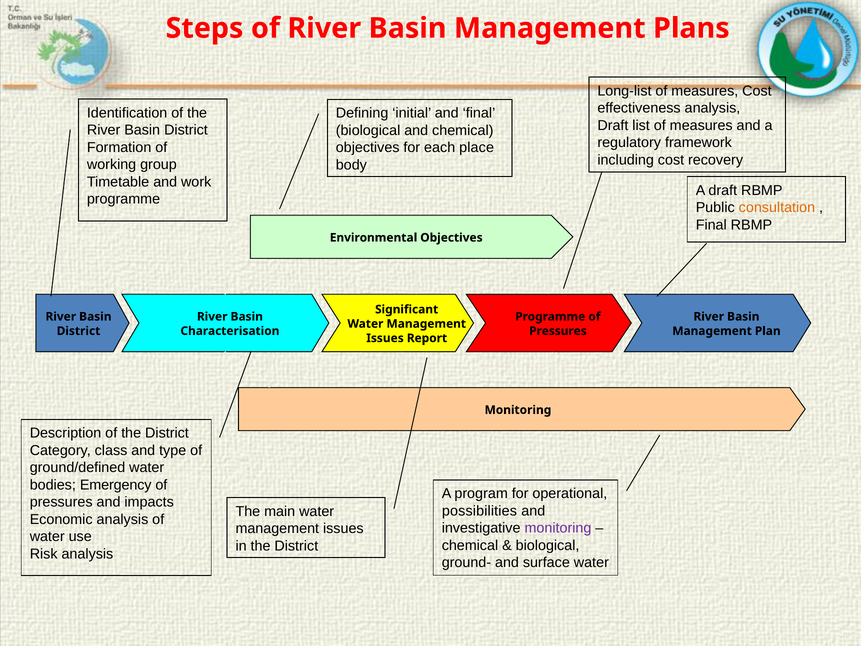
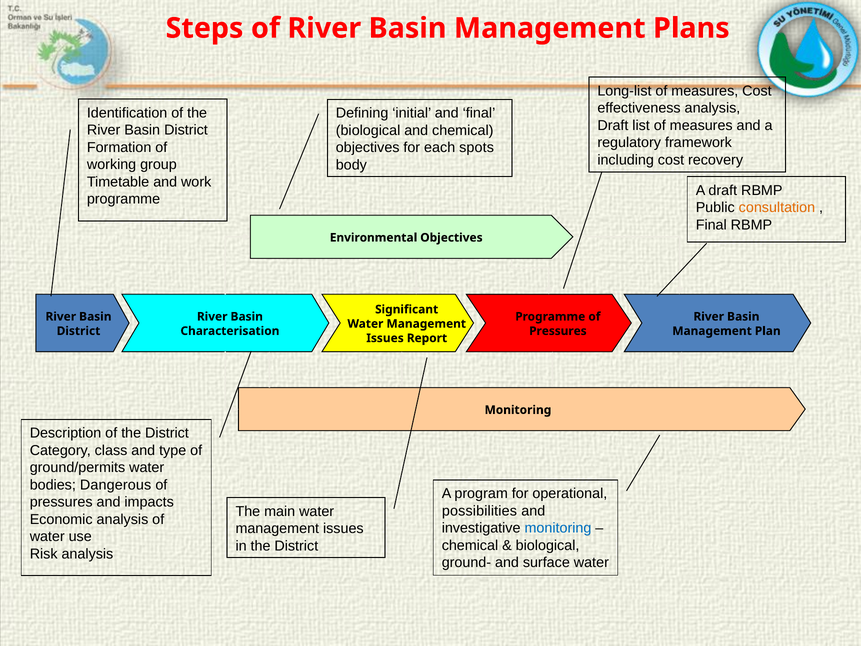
place: place -> spots
ground/defined: ground/defined -> ground/permits
Emergency: Emergency -> Dangerous
monitoring at (558, 528) colour: purple -> blue
